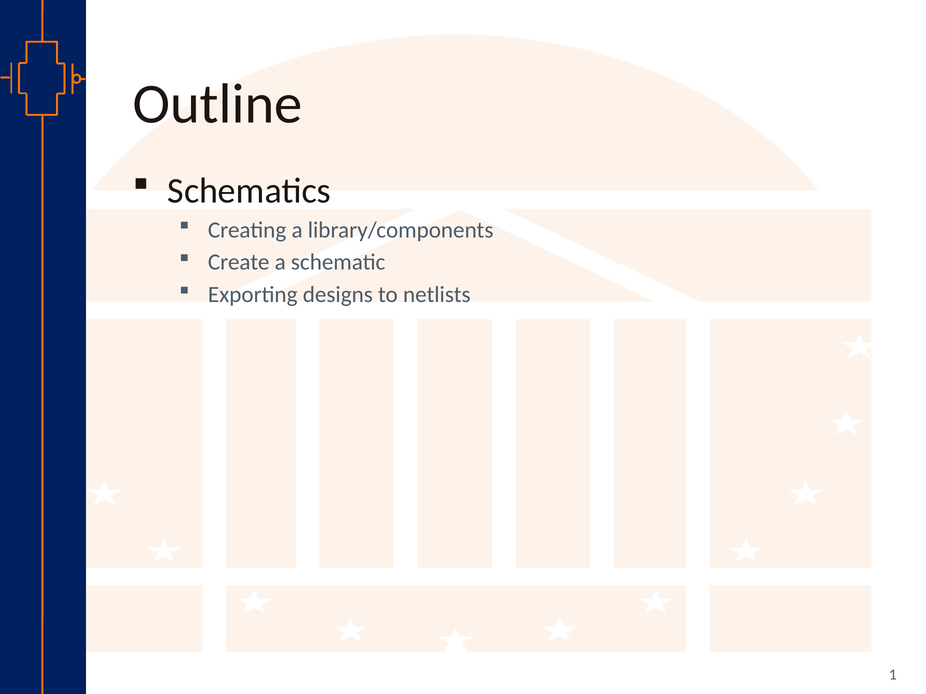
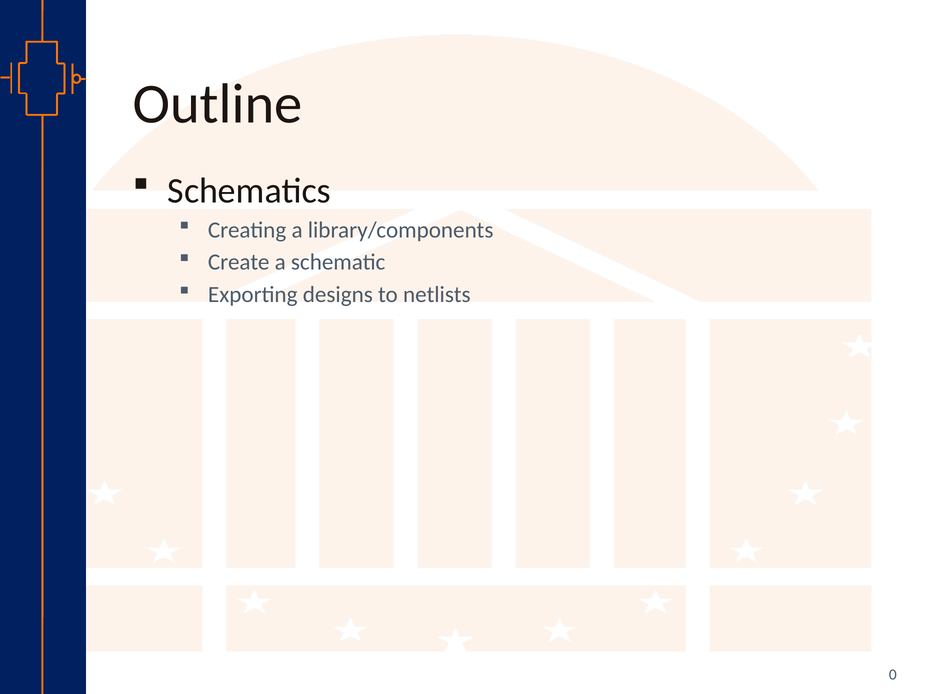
1: 1 -> 0
